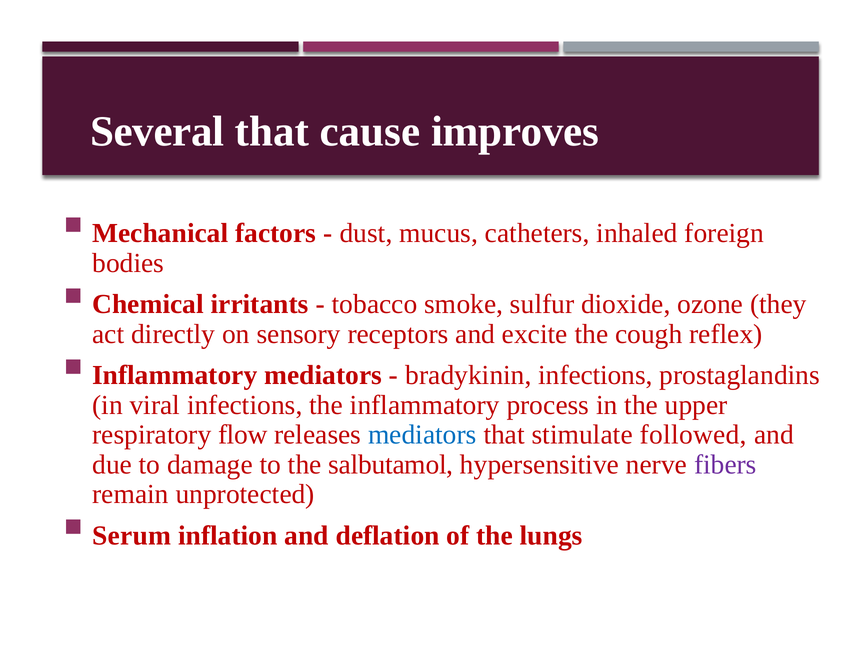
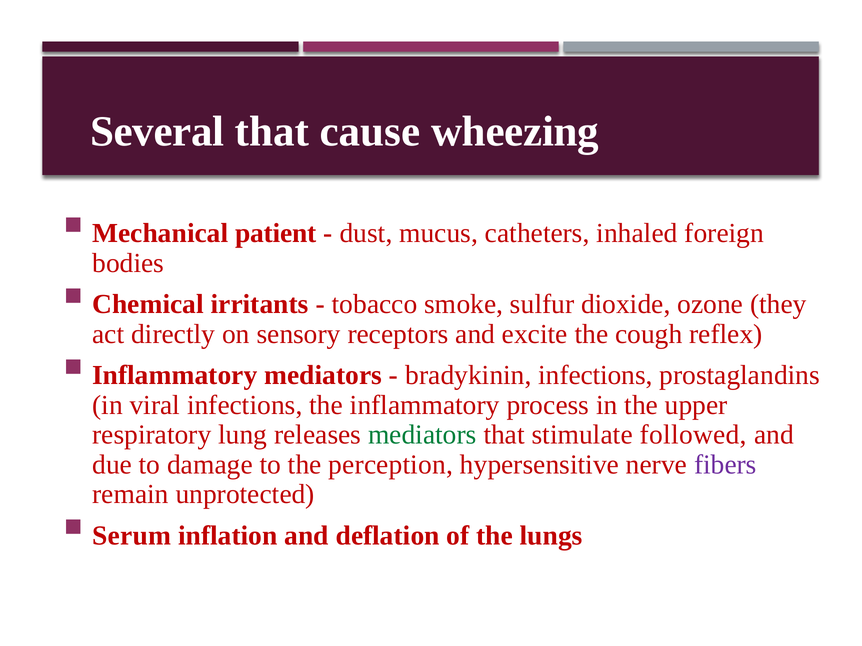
improves: improves -> wheezing
factors: factors -> patient
flow: flow -> lung
mediators at (422, 435) colour: blue -> green
salbutamol: salbutamol -> perception
